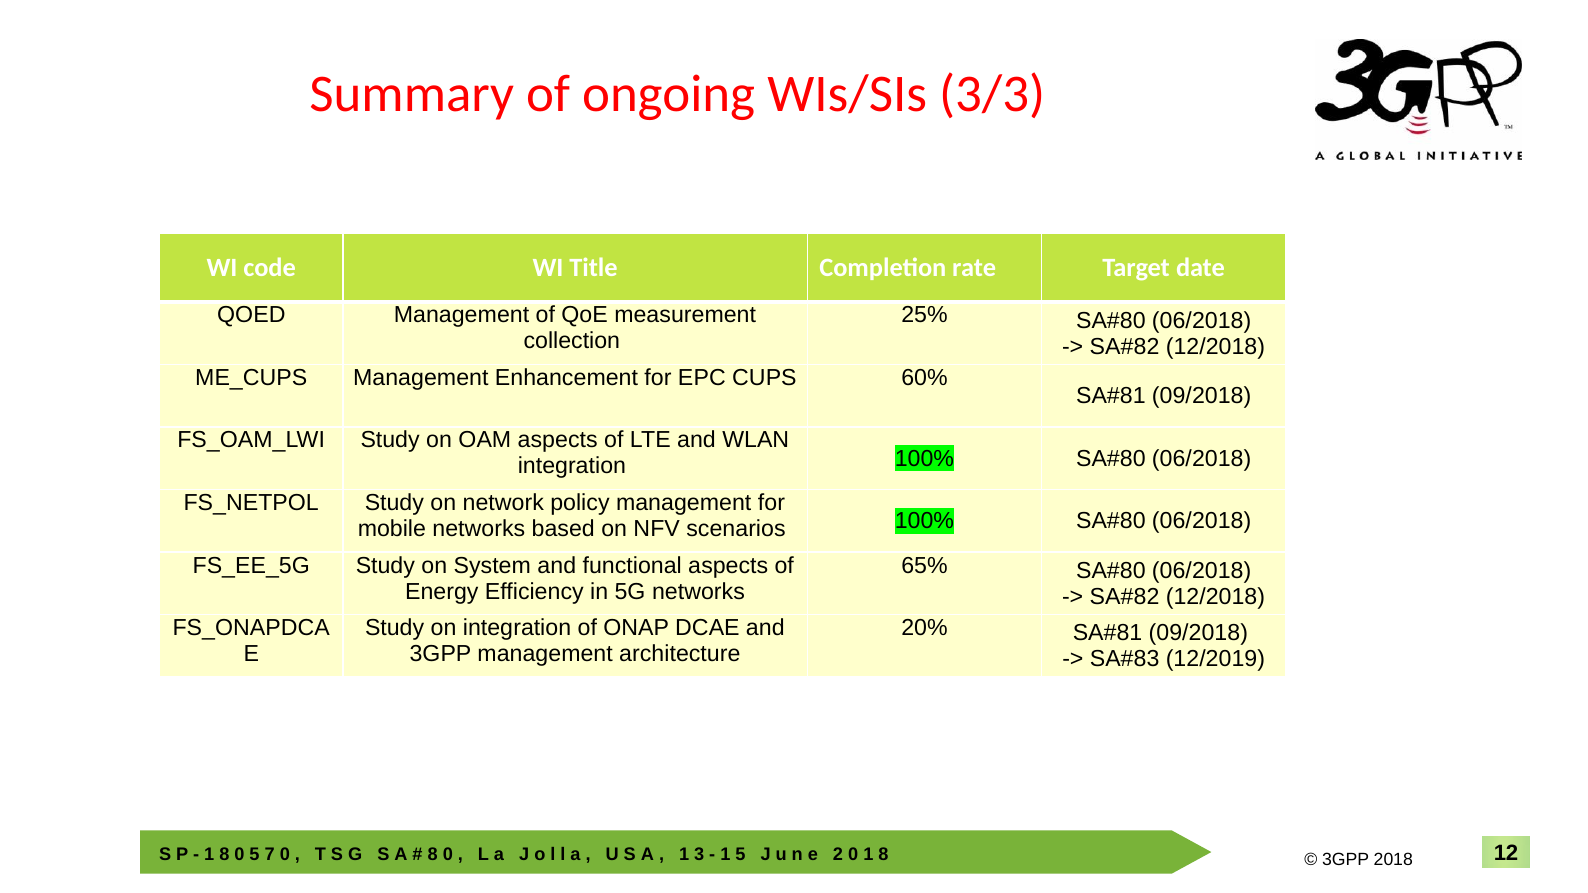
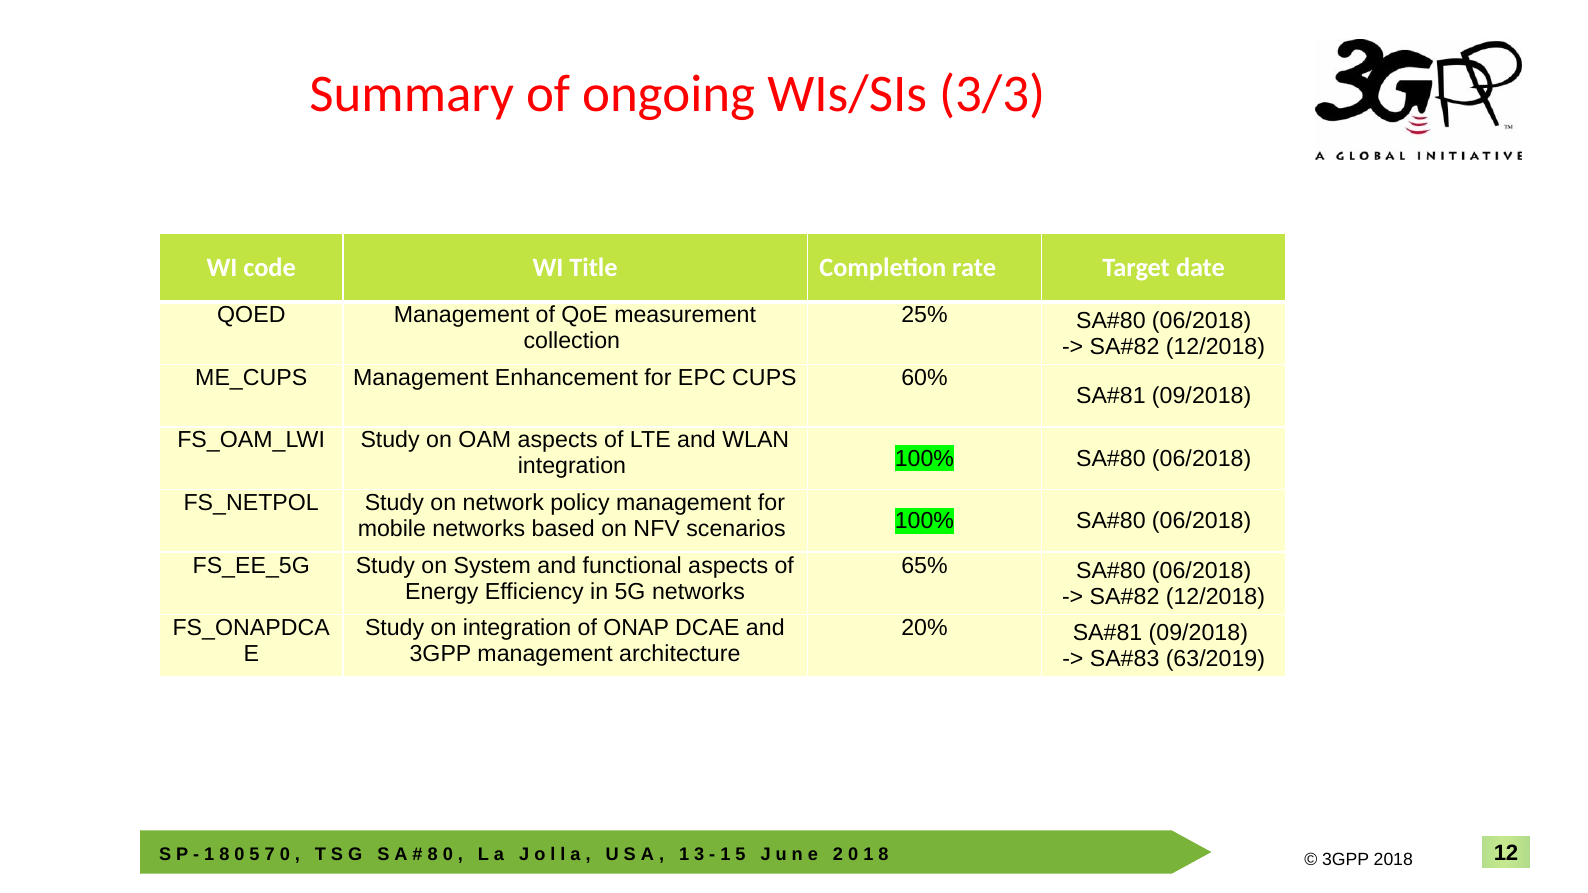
12/2019: 12/2019 -> 63/2019
